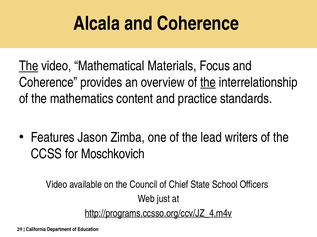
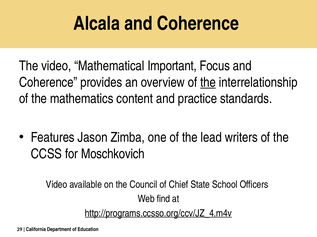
The at (29, 66) underline: present -> none
Materials: Materials -> Important
just: just -> find
